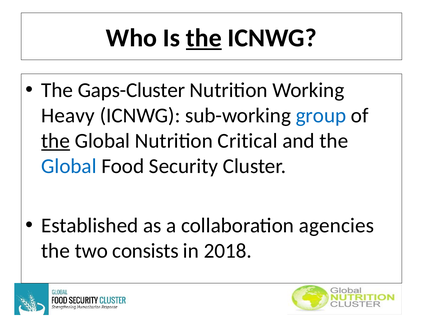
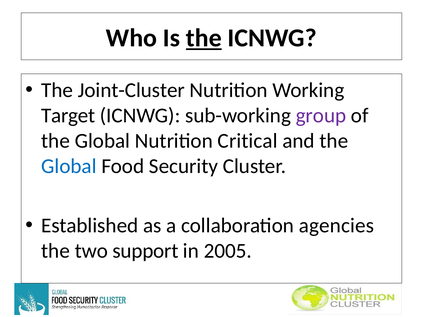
Gaps-Cluster: Gaps-Cluster -> Joint-Cluster
Heavy: Heavy -> Target
group colour: blue -> purple
the at (56, 141) underline: present -> none
consists: consists -> support
2018: 2018 -> 2005
